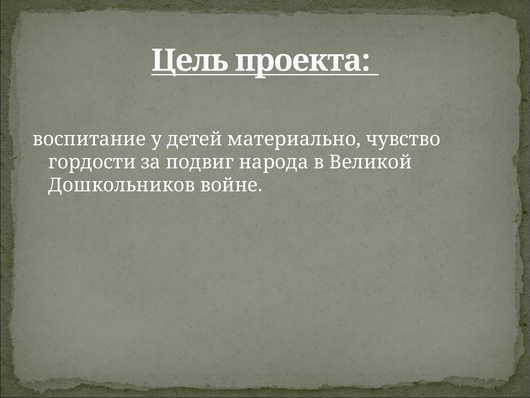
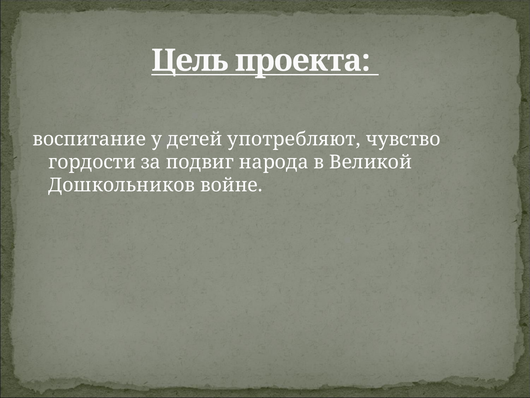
материально: материально -> употребляют
